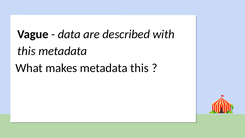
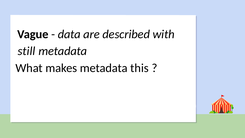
this at (27, 51): this -> still
